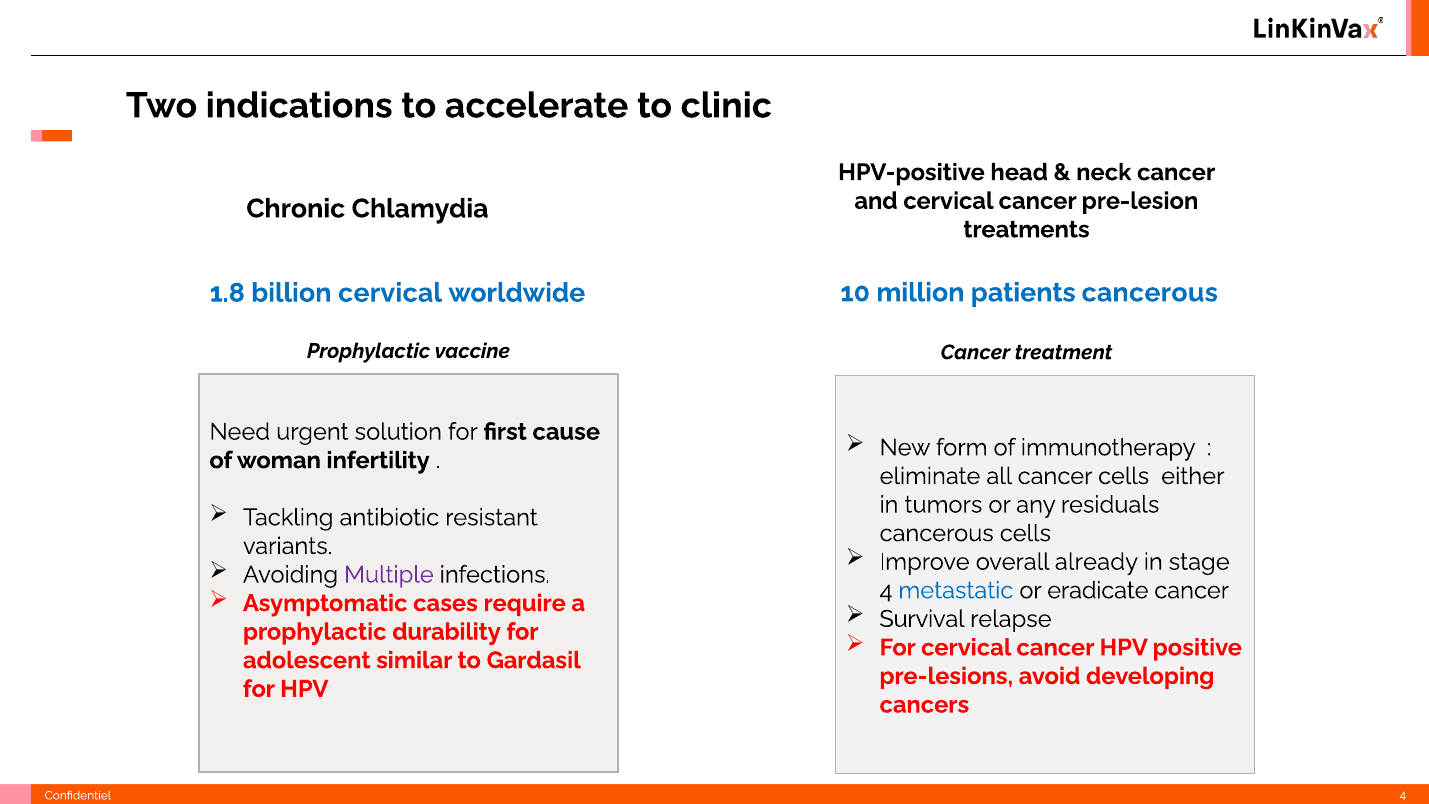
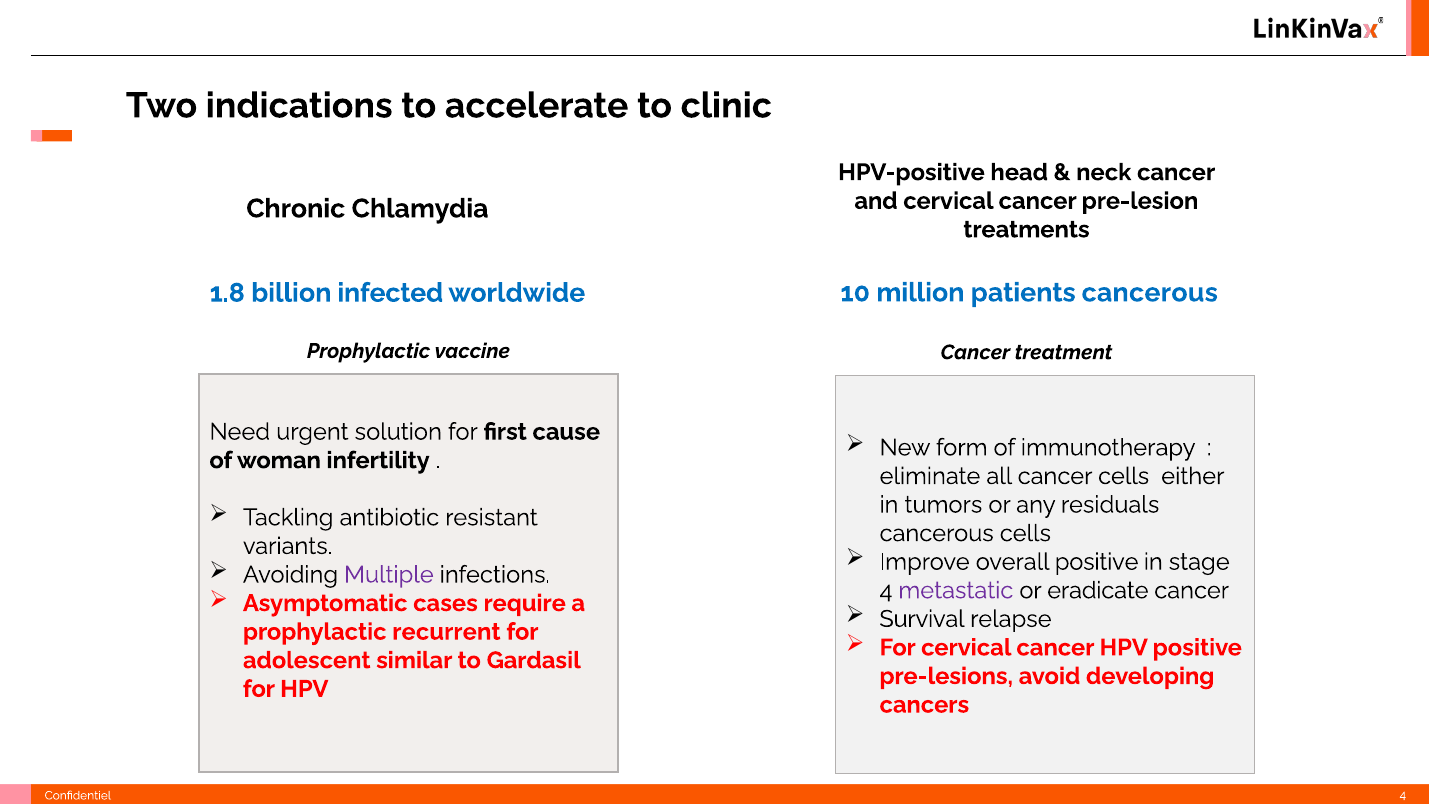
billion cervical: cervical -> infected
overall already: already -> positive
metastatic colour: blue -> purple
durability: durability -> recurrent
